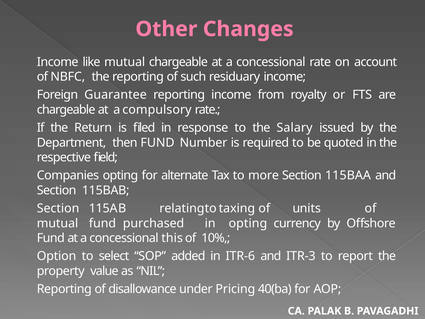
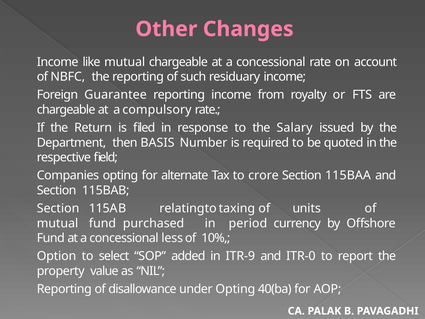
then FUND: FUND -> BASIS
more: more -> crore
in opting: opting -> period
this: this -> less
ITR-6: ITR-6 -> ITR-9
ITR-3: ITR-3 -> ITR-0
under Pricing: Pricing -> Opting
